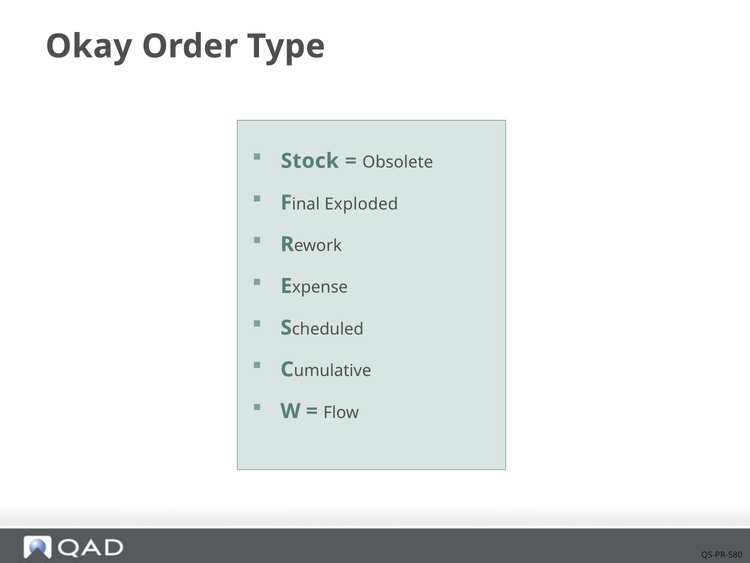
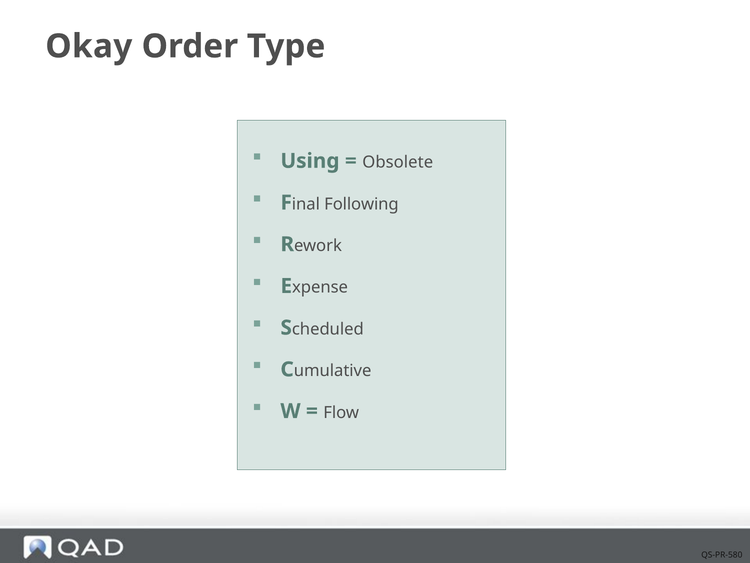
Stock: Stock -> Using
Exploded: Exploded -> Following
